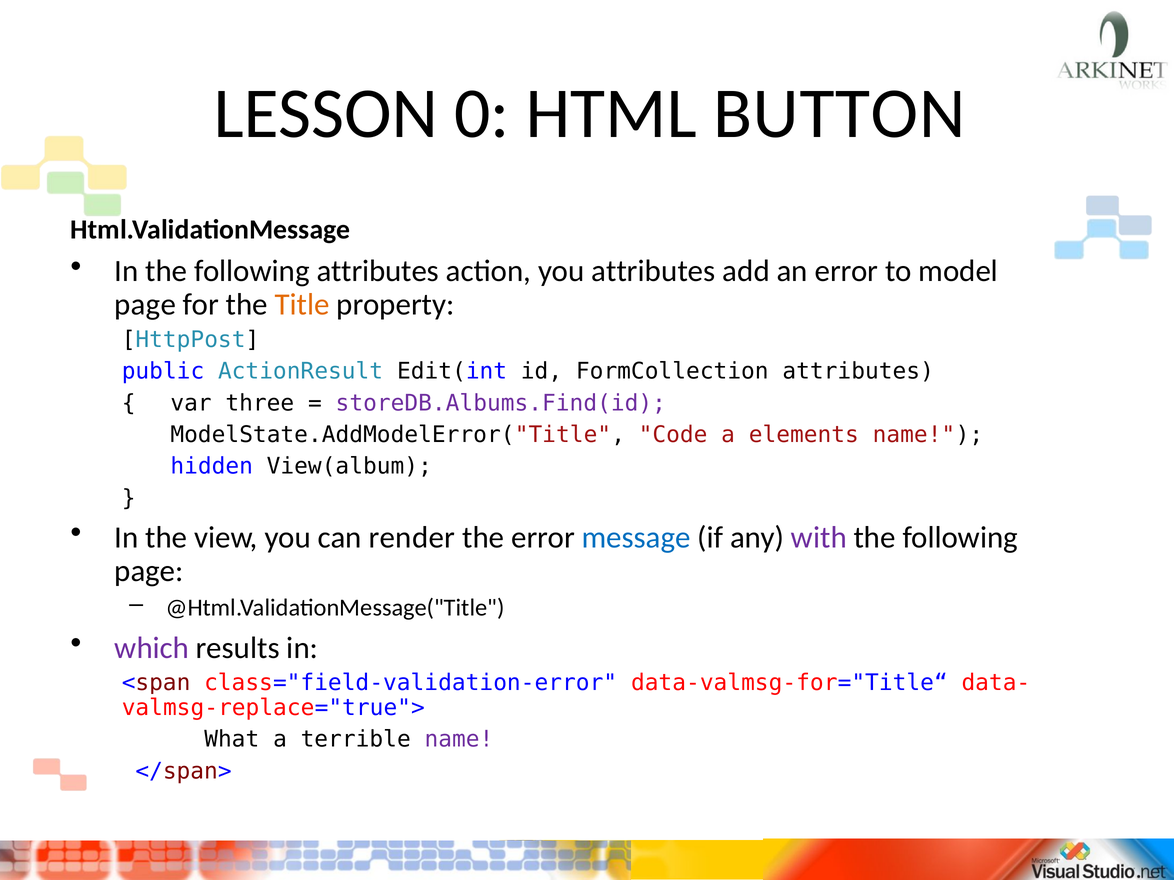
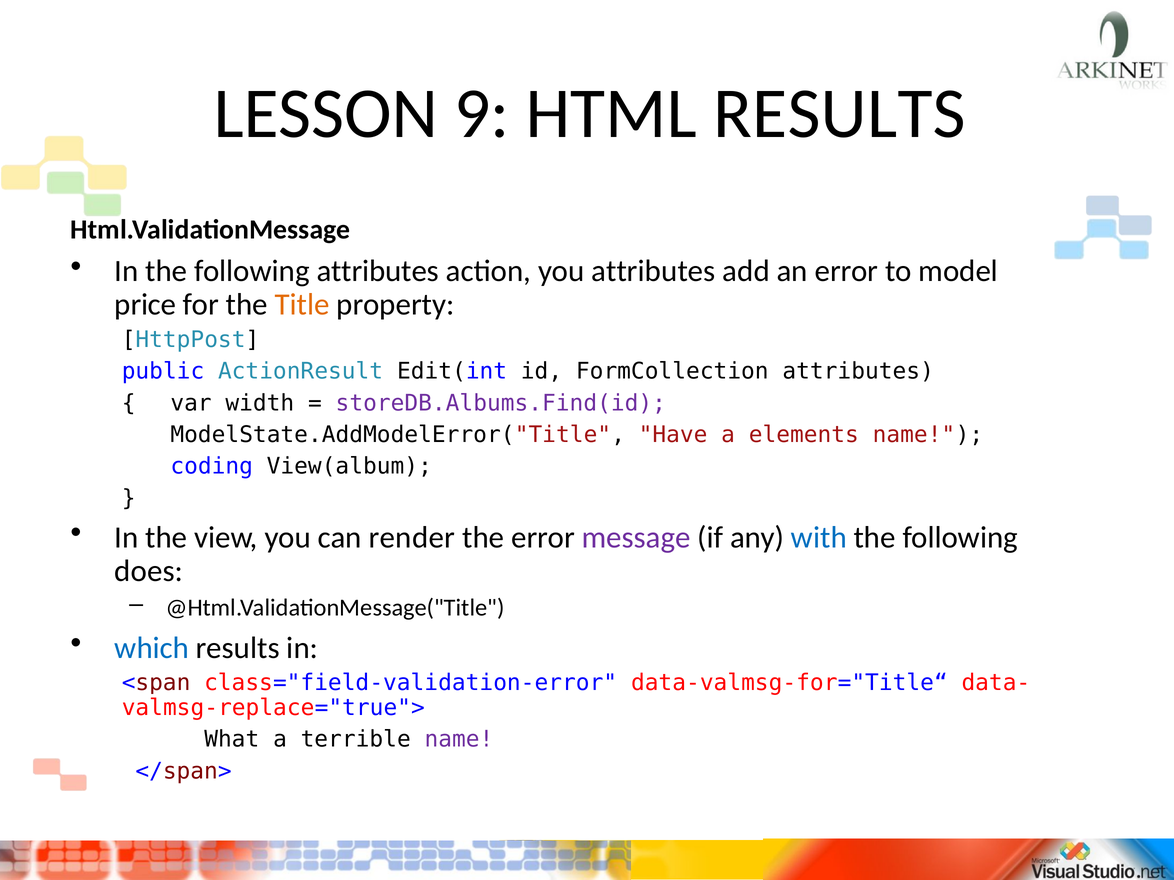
0: 0 -> 9
HTML BUTTON: BUTTON -> RESULTS
page at (145, 305): page -> price
three: three -> width
Code: Code -> Have
hidden: hidden -> coding
message colour: blue -> purple
with colour: purple -> blue
page at (149, 571): page -> does
which colour: purple -> blue
